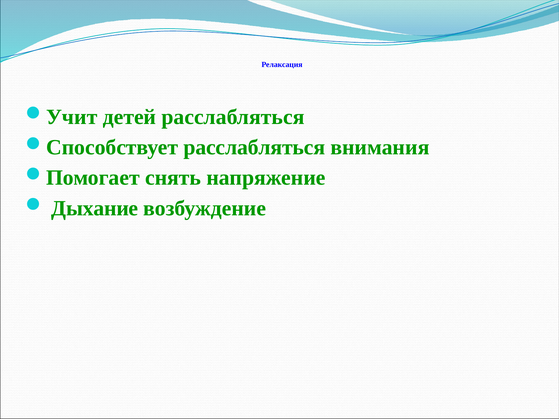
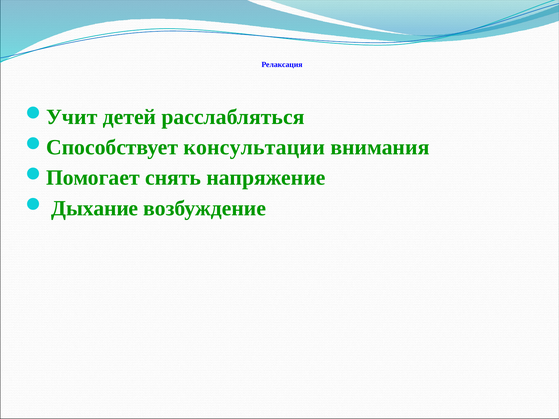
расслабляться at (254, 147): расслабляться -> консультации
